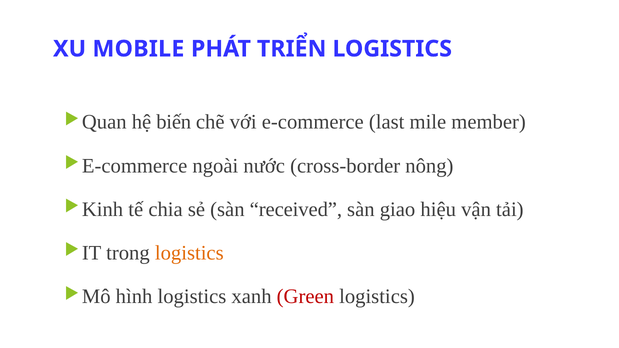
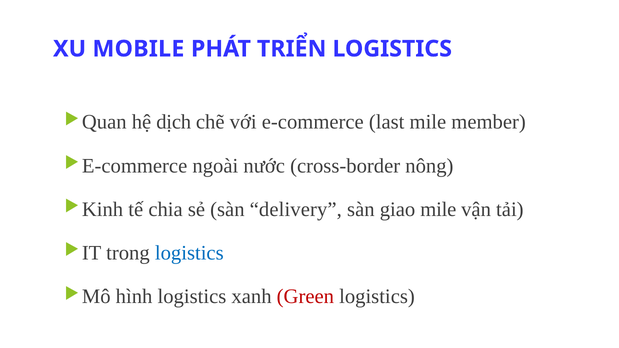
biến: biến -> dịch
received: received -> delivery
giao hiệu: hiệu -> mile
logistics at (189, 253) colour: orange -> blue
